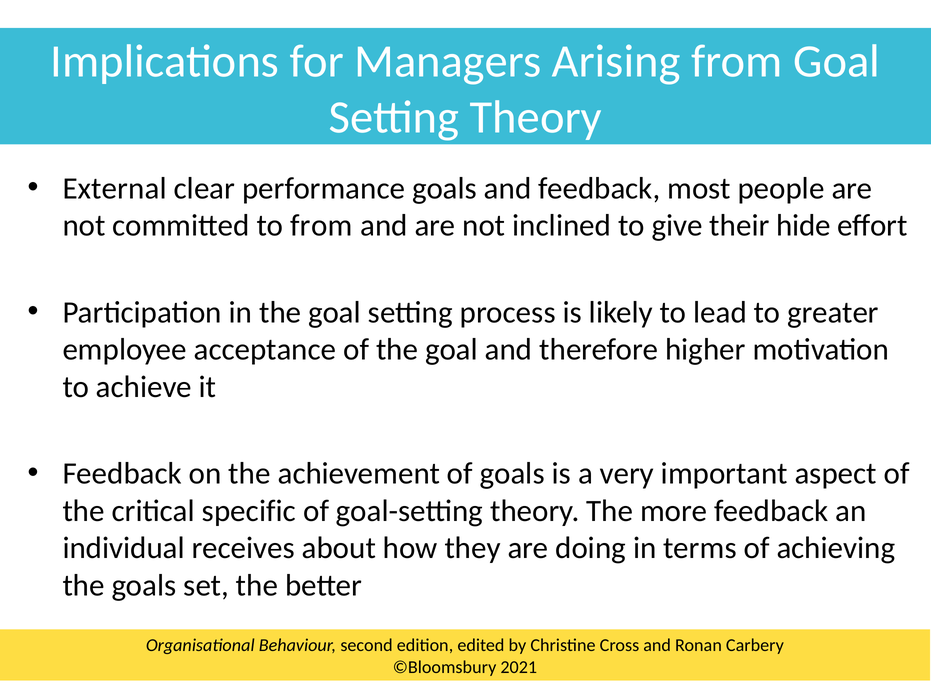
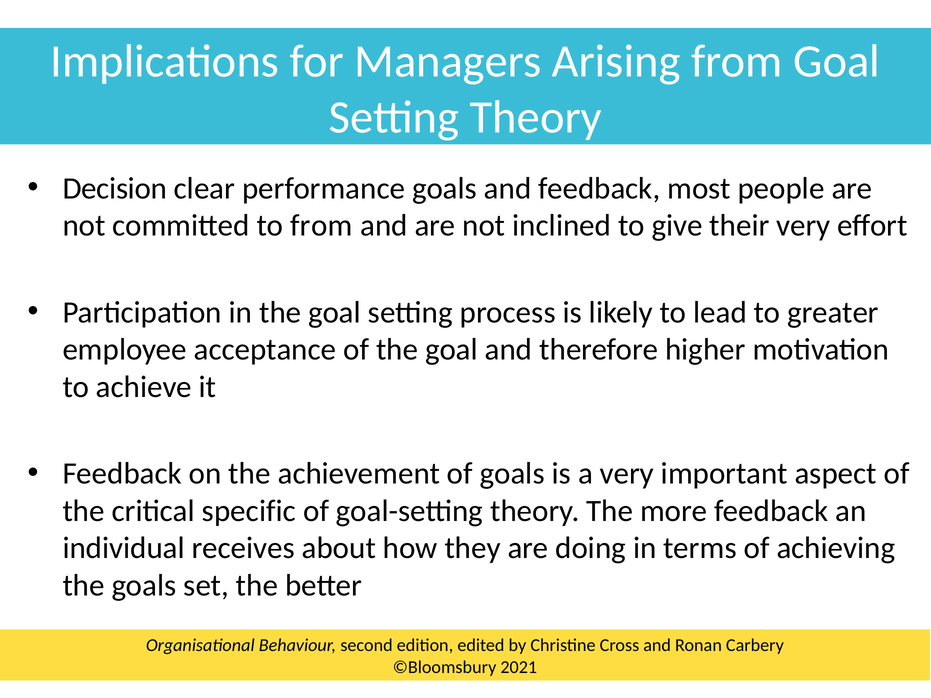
External: External -> Decision
their hide: hide -> very
